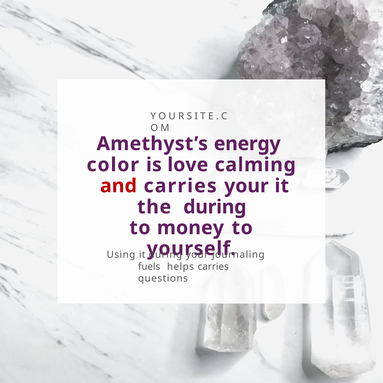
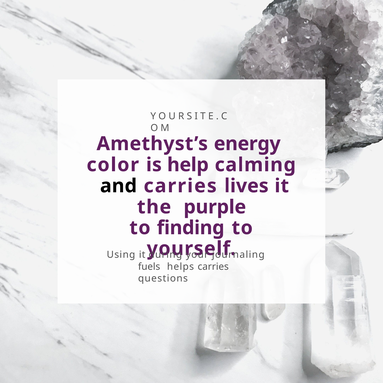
love: love -> help
and colour: red -> black
carries your: your -> lives
the during: during -> purple
money: money -> finding
